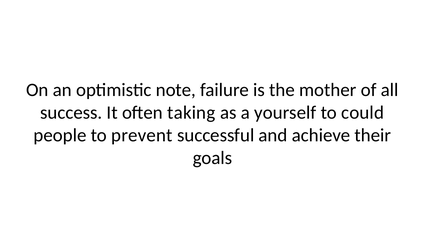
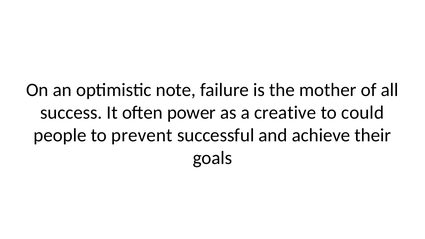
taking: taking -> power
yourself: yourself -> creative
